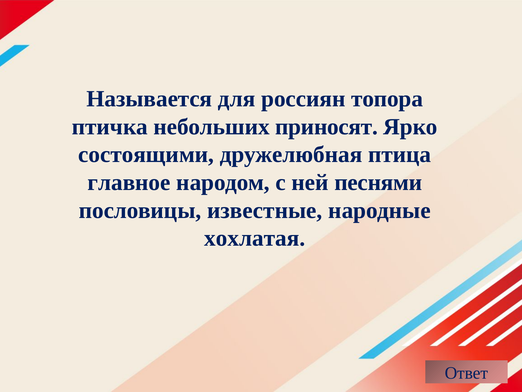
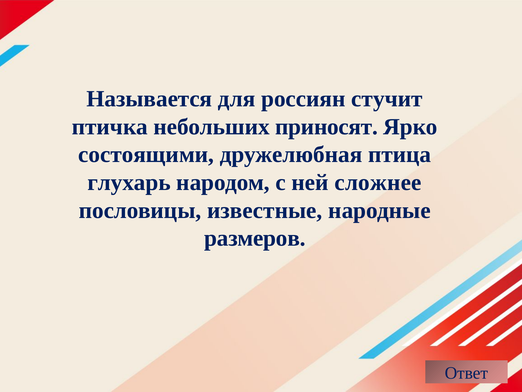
топора: топора -> стучит
главное: главное -> глухарь
песнями: песнями -> сложнее
хохлатая: хохлатая -> размеров
